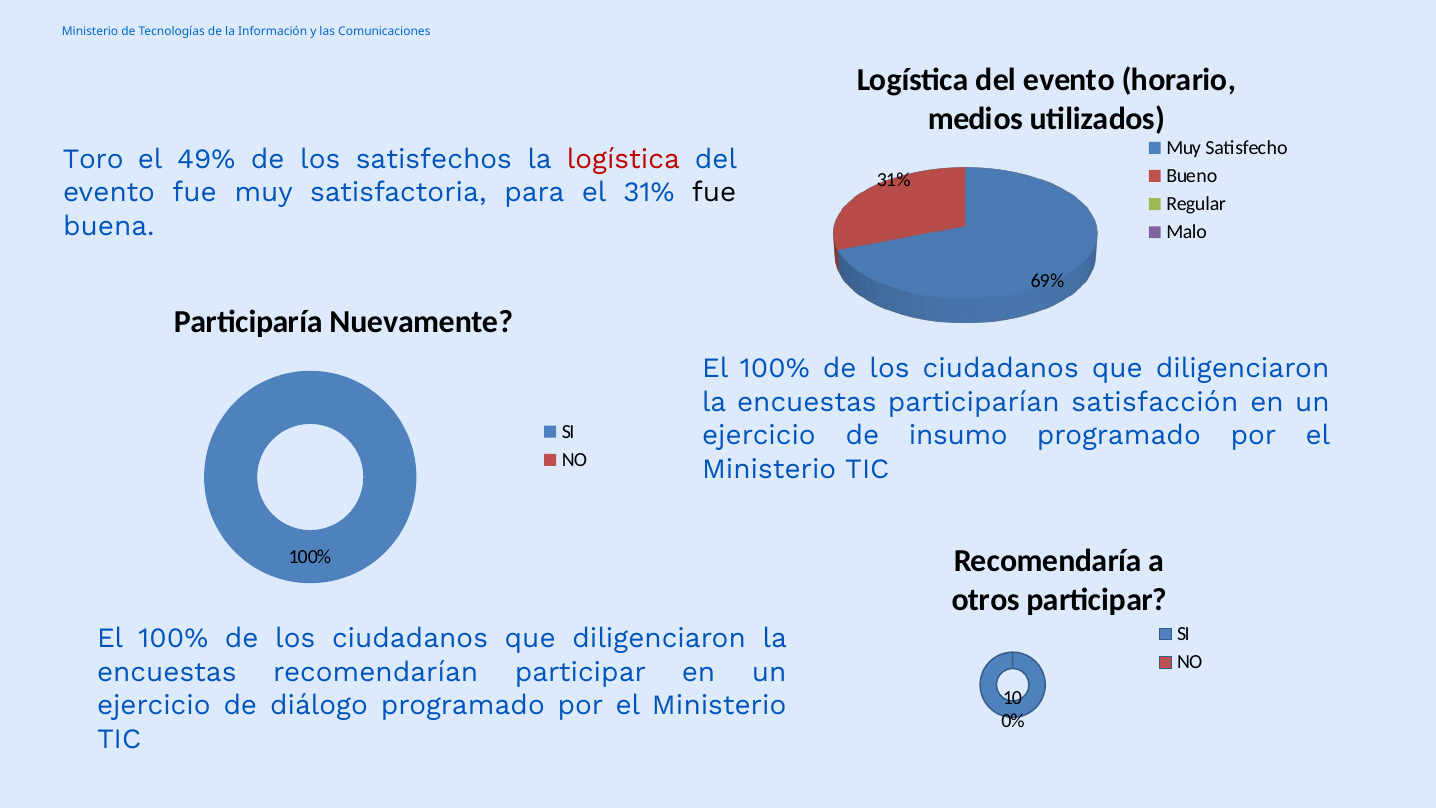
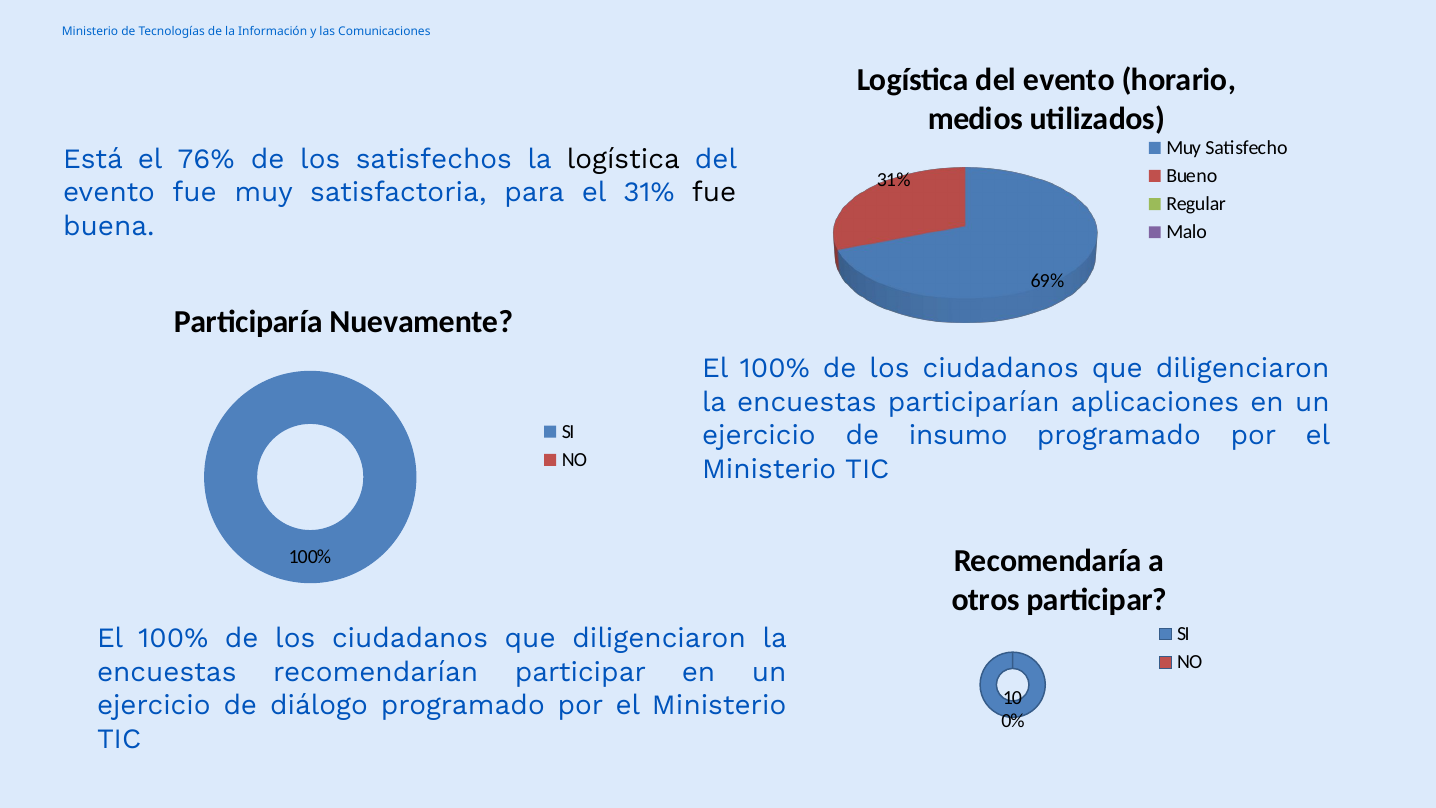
Toro: Toro -> Está
49%: 49% -> 76%
logística at (623, 159) colour: red -> black
satisfacción: satisfacción -> aplicaciones
